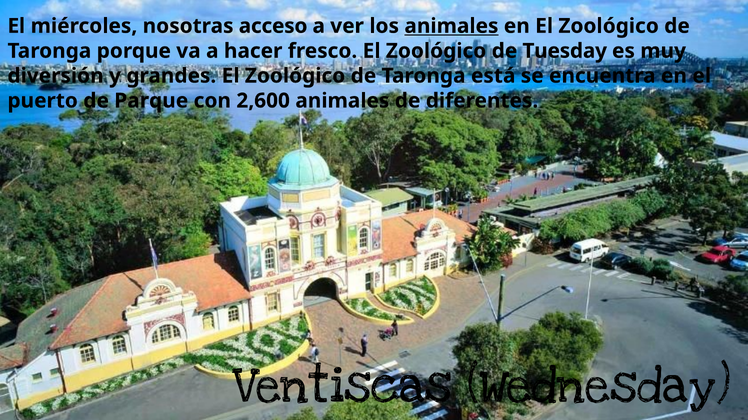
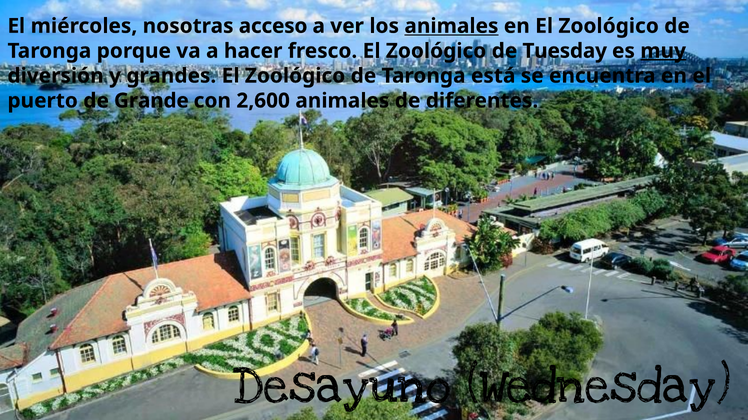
muy underline: none -> present
Parque: Parque -> Grande
Ventiscas: Ventiscas -> Desayuno
